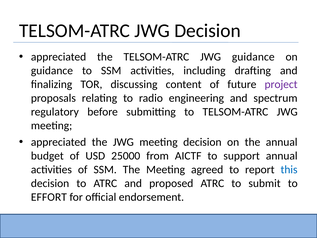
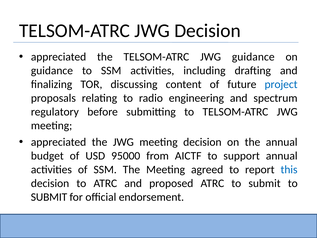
project colour: purple -> blue
25000: 25000 -> 95000
EFFORT at (49, 197): EFFORT -> SUBMIT
